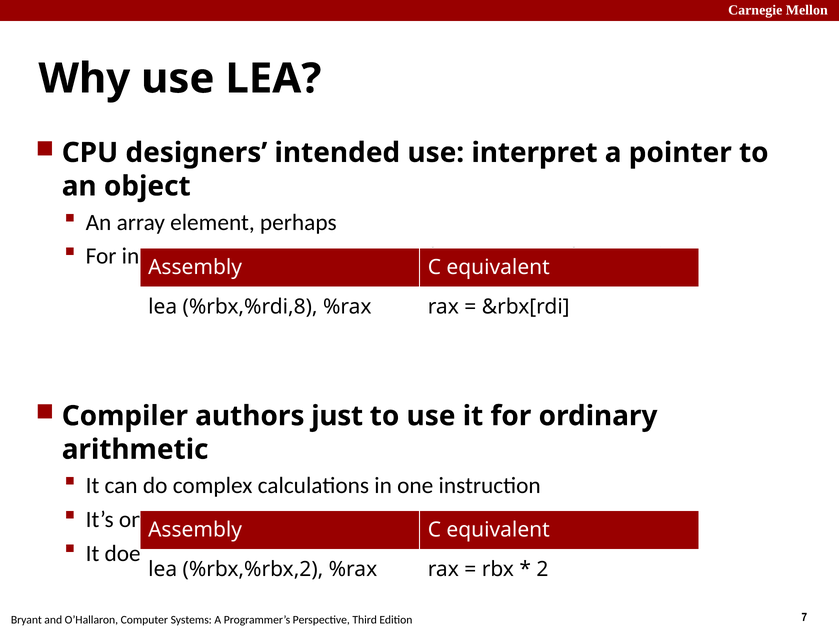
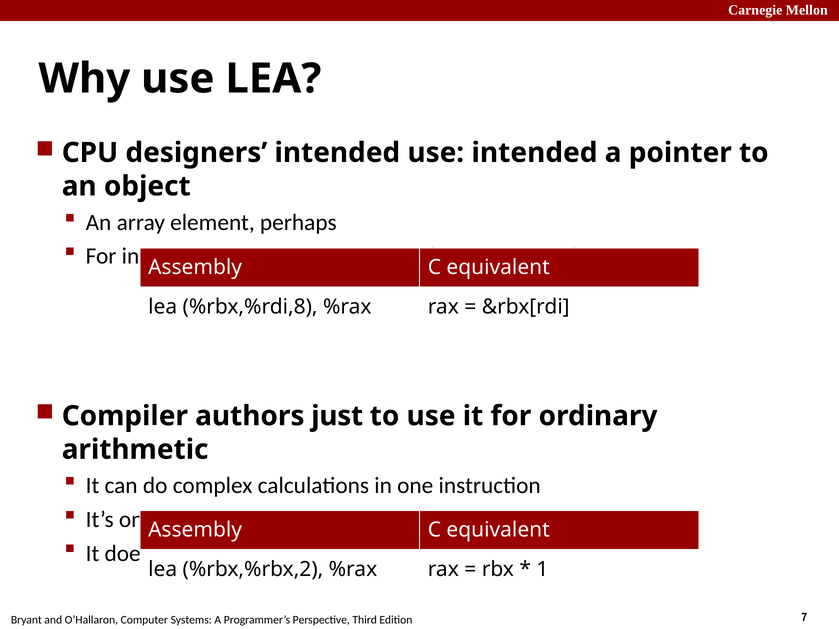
use interpret: interpret -> intended
2: 2 -> 1
